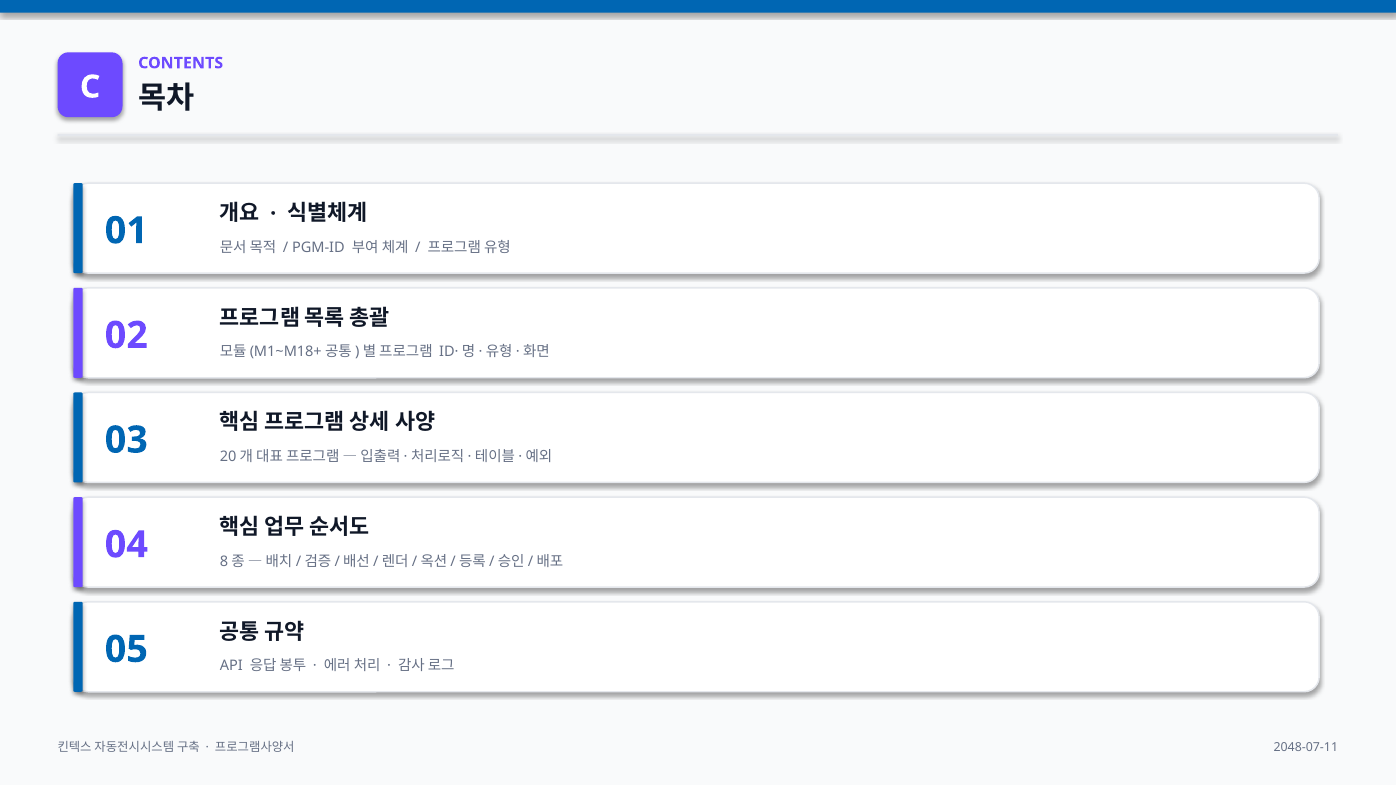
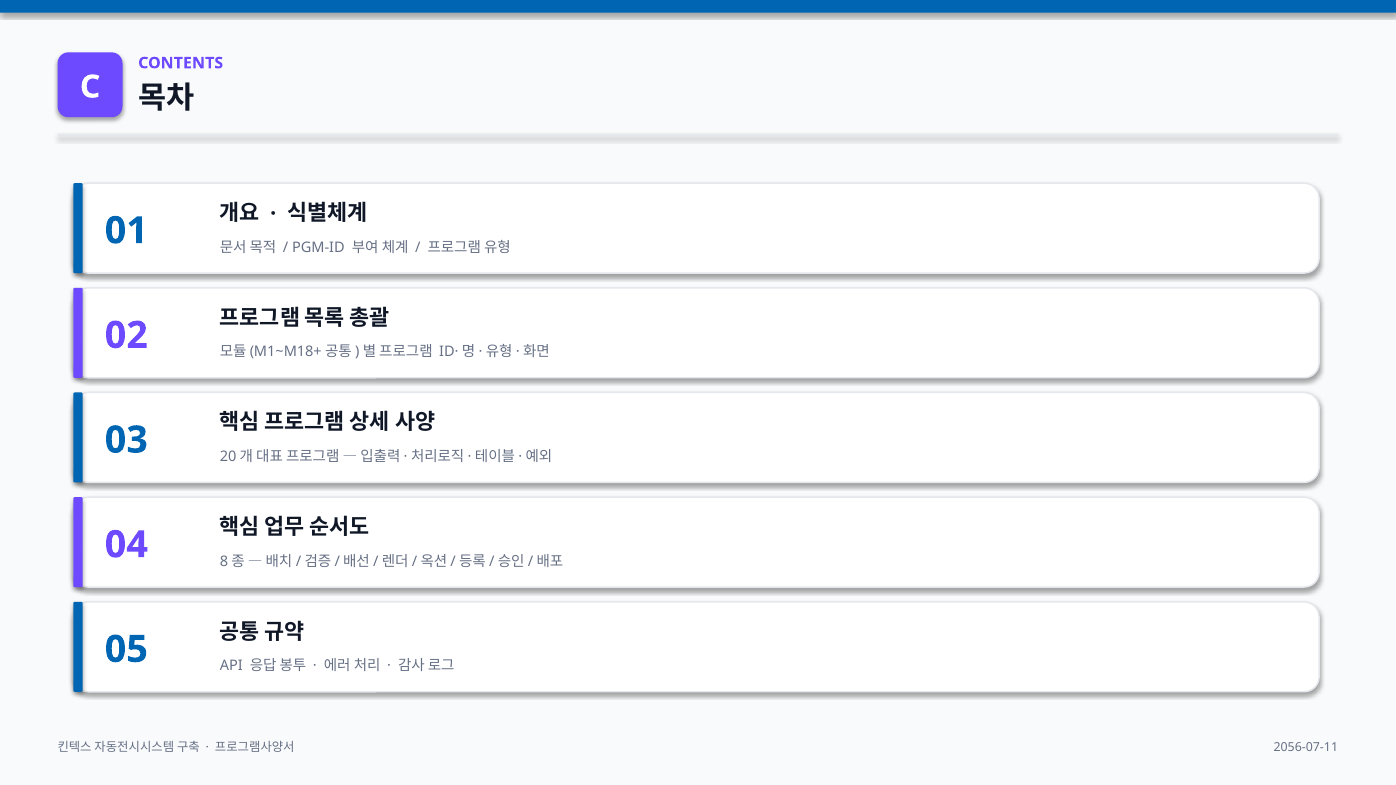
2048-07-11: 2048-07-11 -> 2056-07-11
